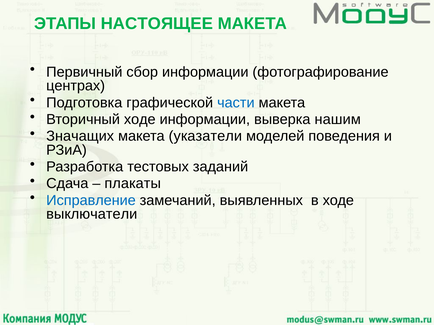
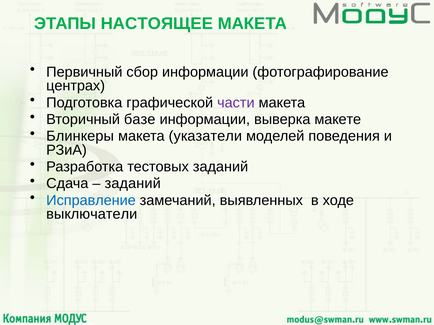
части colour: blue -> purple
Вторичный ходе: ходе -> базе
нашим: нашим -> макете
Значащих: Значащих -> Блинкеры
плакаты at (133, 184): плакаты -> заданий
